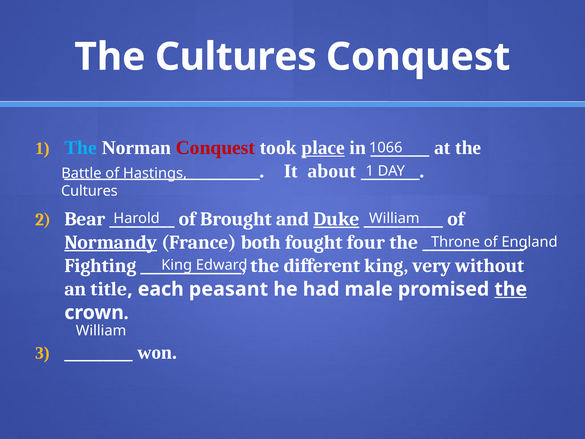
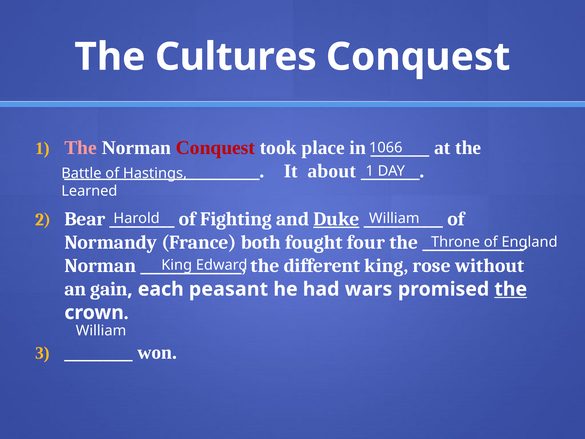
The at (81, 148) colour: light blue -> pink
place underline: present -> none
Cultures at (89, 191): Cultures -> Learned
Brought: Brought -> Fighting
Normandy underline: present -> none
Fighting at (100, 266): Fighting -> Norman
very: very -> rose
title: title -> gain
male: male -> wars
